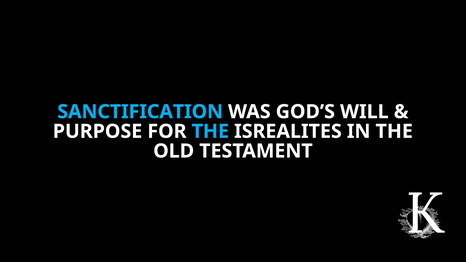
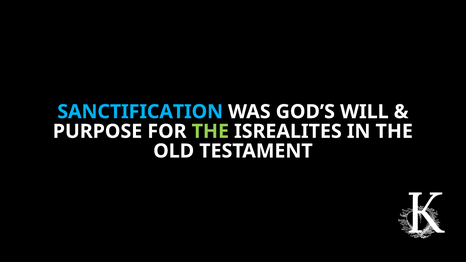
THE at (210, 131) colour: light blue -> light green
